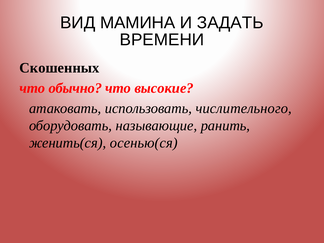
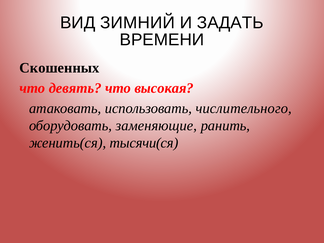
МАМИНА: МАМИНА -> ЗИМНИЙ
обычно: обычно -> девять
высокие: высокие -> высокая
называющие: называющие -> заменяющие
осенью(ся: осенью(ся -> тысячи(ся
